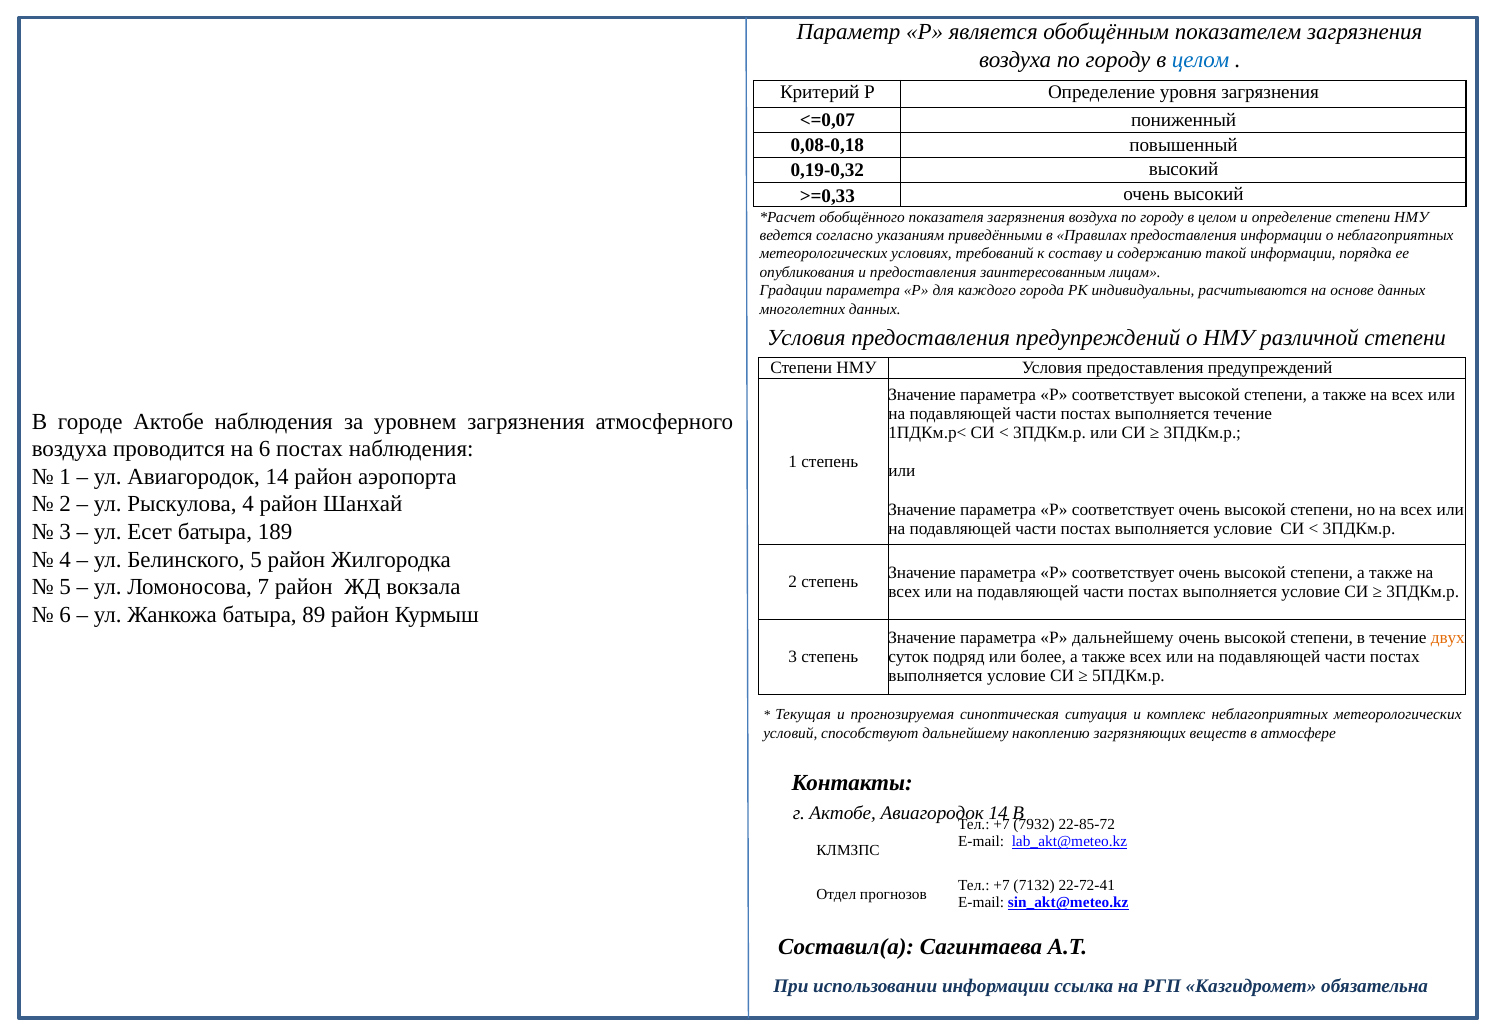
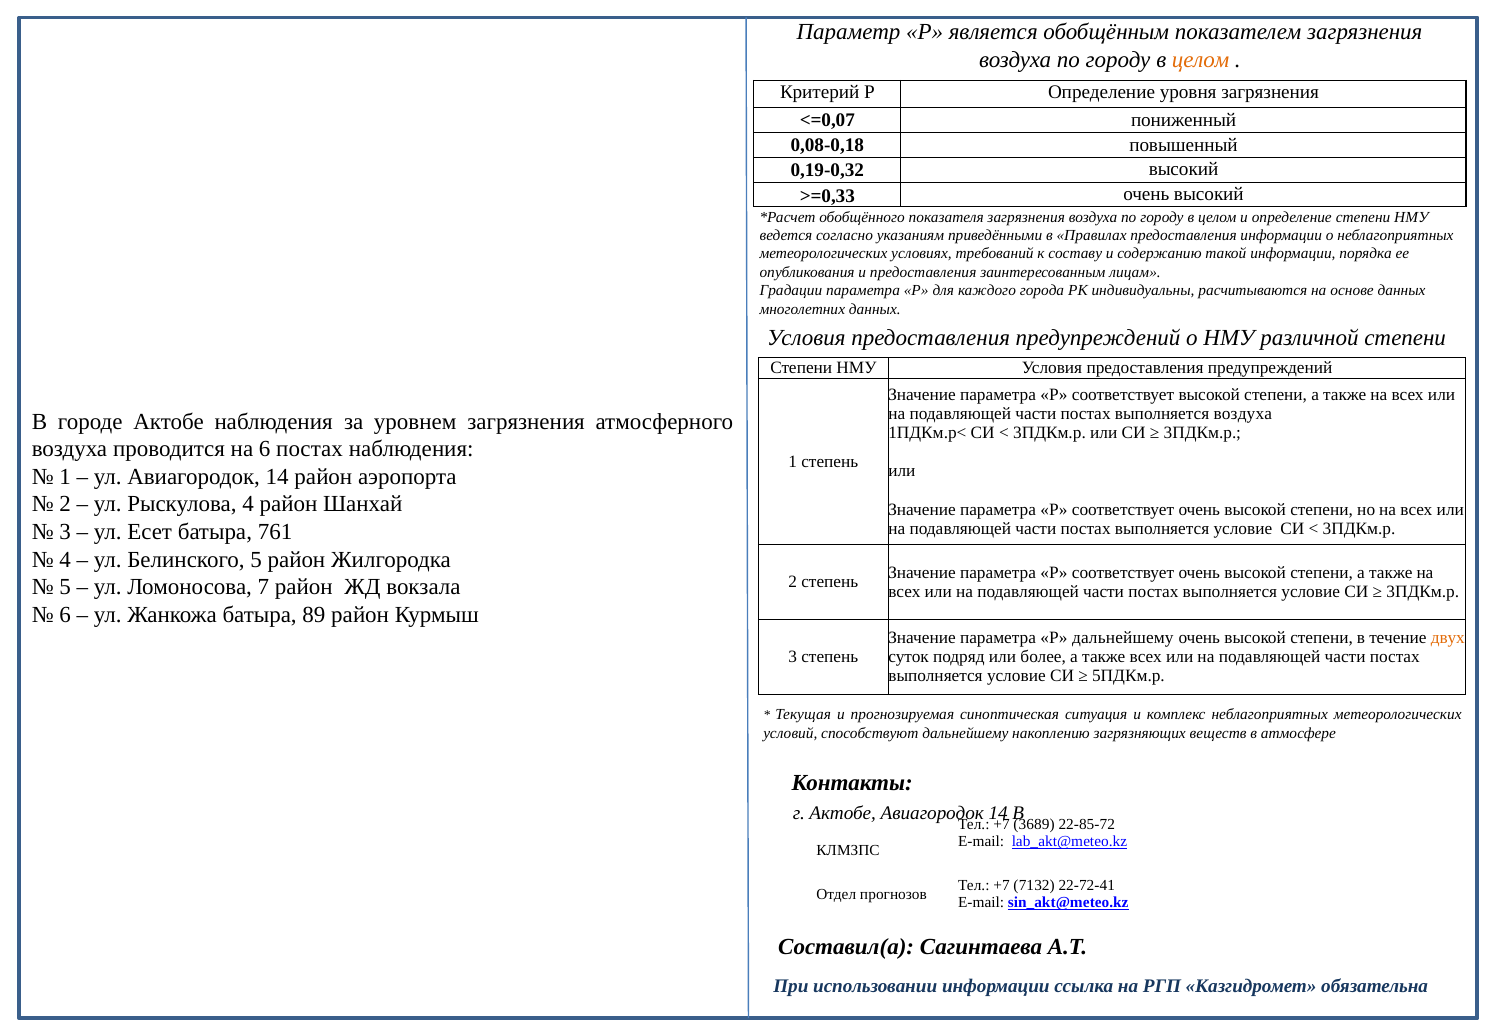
целом at (1201, 60) colour: blue -> orange
выполняется течение: течение -> воздуха
189: 189 -> 761
7932: 7932 -> 3689
